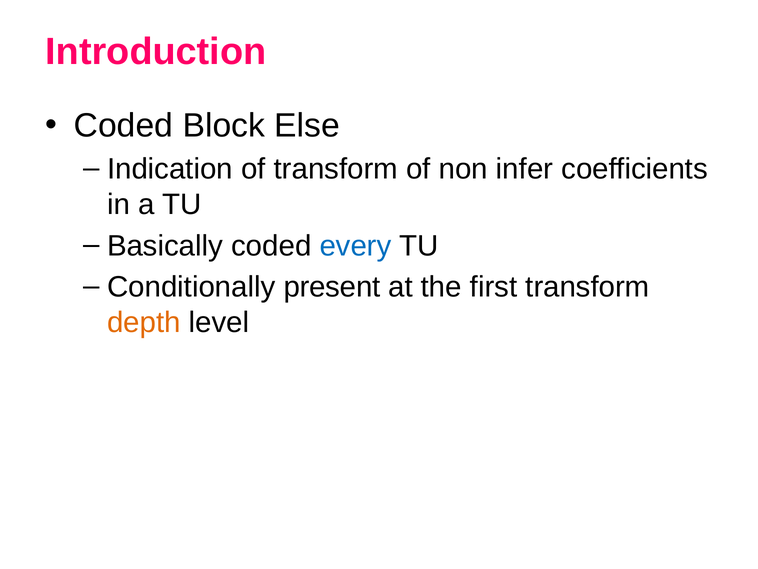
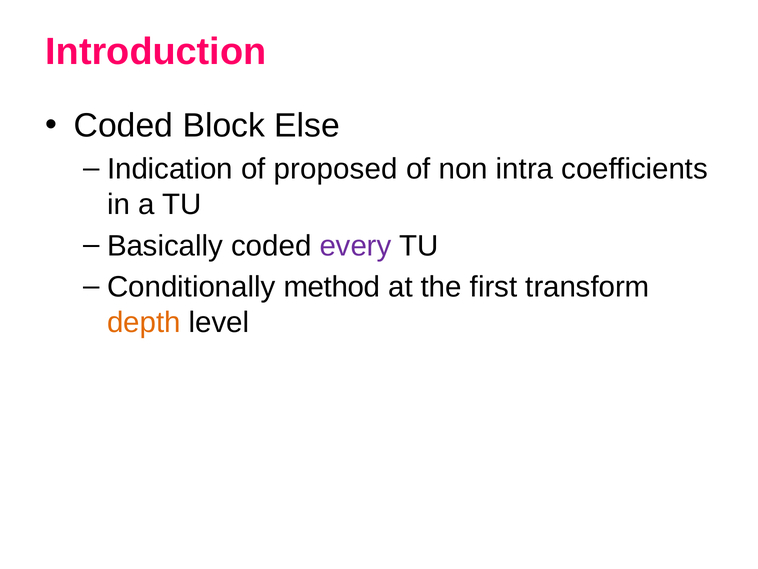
of transform: transform -> proposed
infer: infer -> intra
every colour: blue -> purple
present: present -> method
